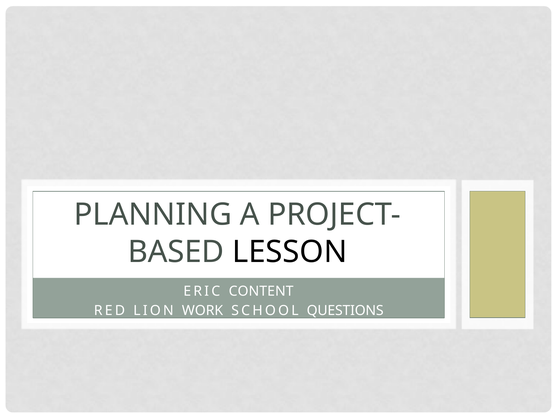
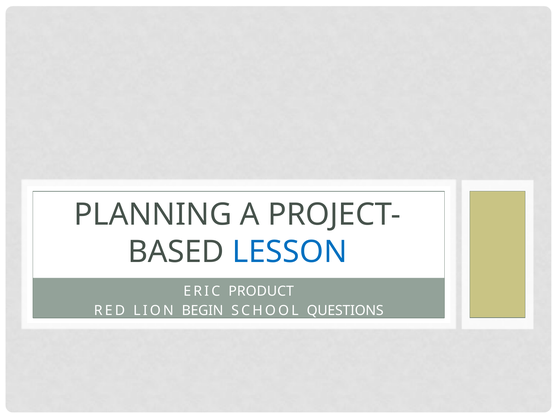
LESSON colour: black -> blue
CONTENT: CONTENT -> PRODUCT
WORK: WORK -> BEGIN
